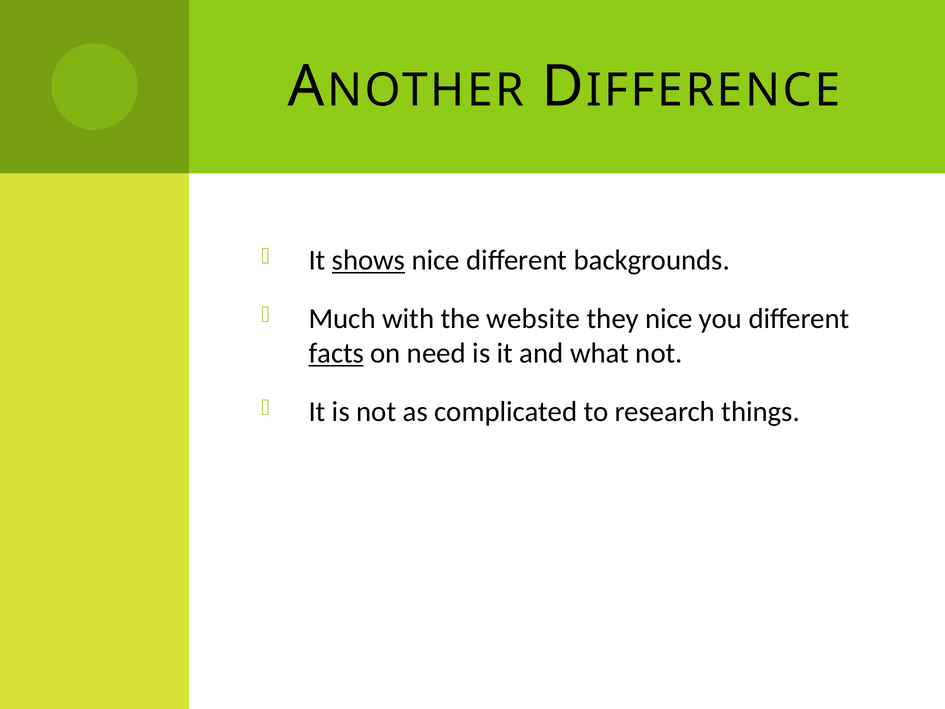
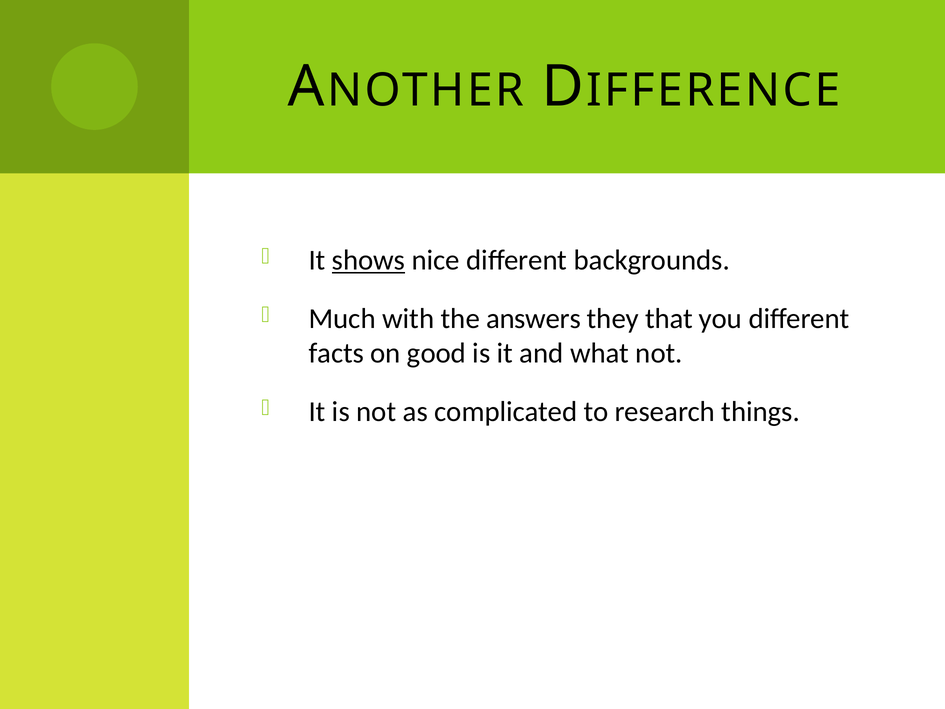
website: website -> answers
they nice: nice -> that
facts underline: present -> none
need: need -> good
